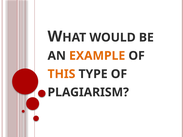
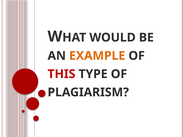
THIS colour: orange -> red
